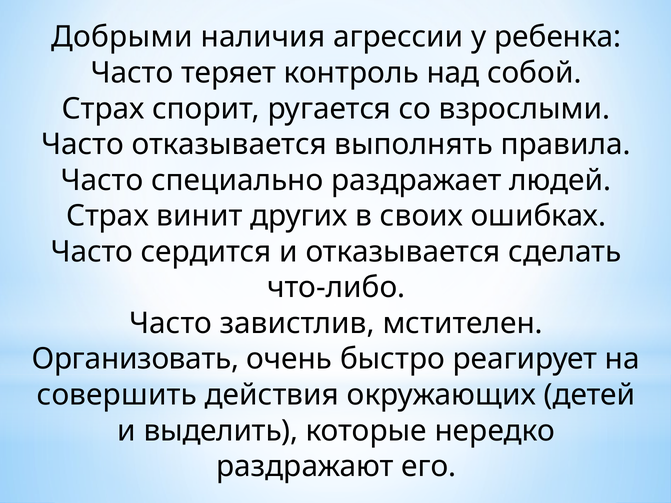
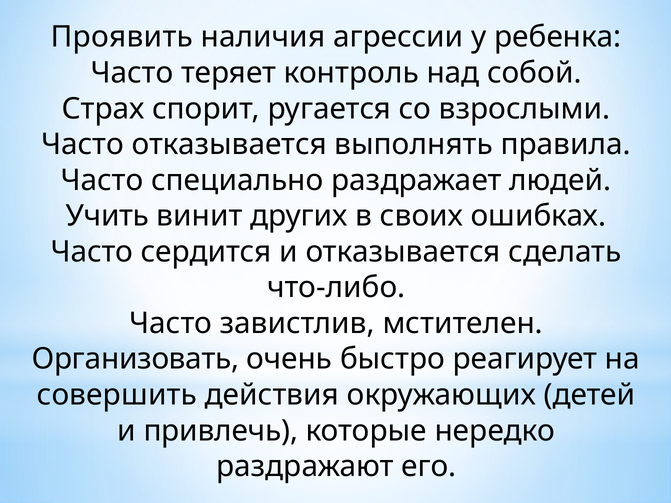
Добрыми: Добрыми -> Проявить
Страх at (107, 216): Страх -> Учить
выделить: выделить -> привлечь
